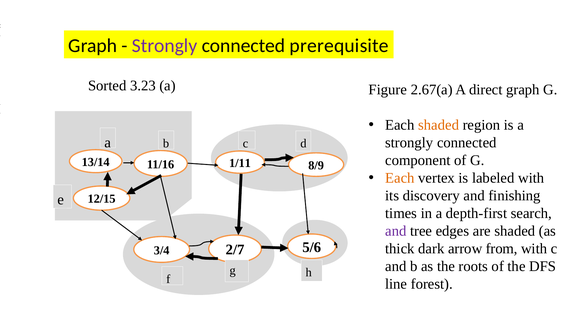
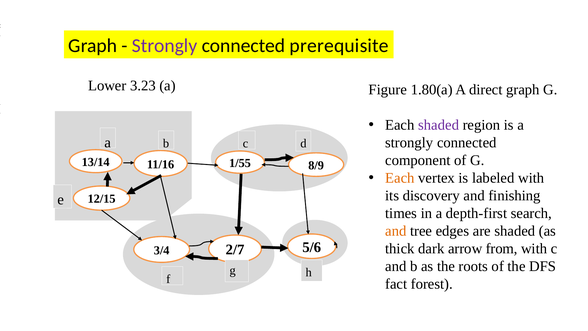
Sorted: Sorted -> Lower
2.67(a: 2.67(a -> 1.80(a
shaded at (439, 125) colour: orange -> purple
1/11: 1/11 -> 1/55
and at (396, 231) colour: purple -> orange
line: line -> fact
